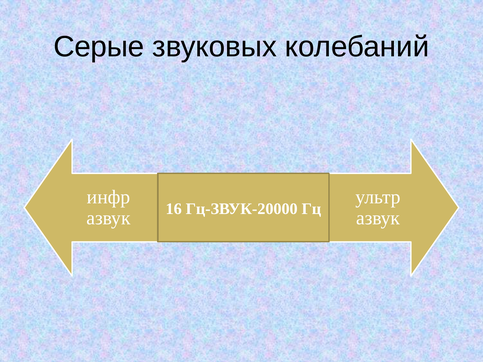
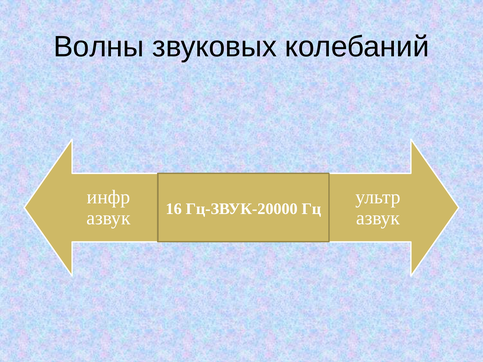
Серые: Серые -> Волны
